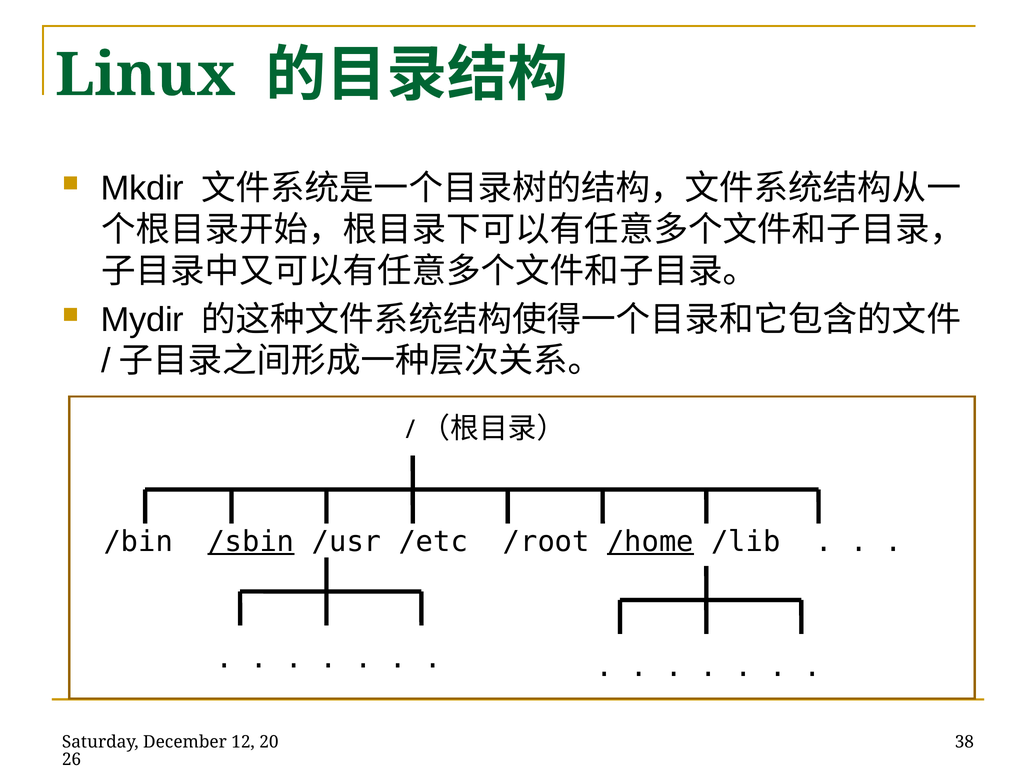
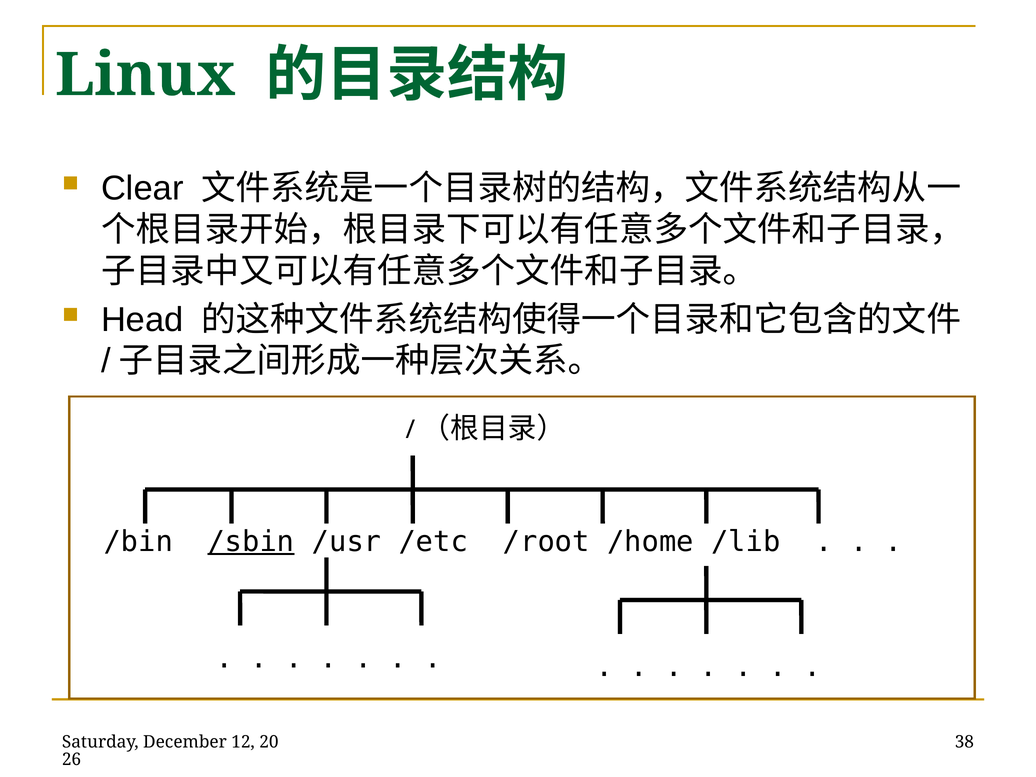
Mkdir: Mkdir -> Clear
Mydir: Mydir -> Head
/home underline: present -> none
